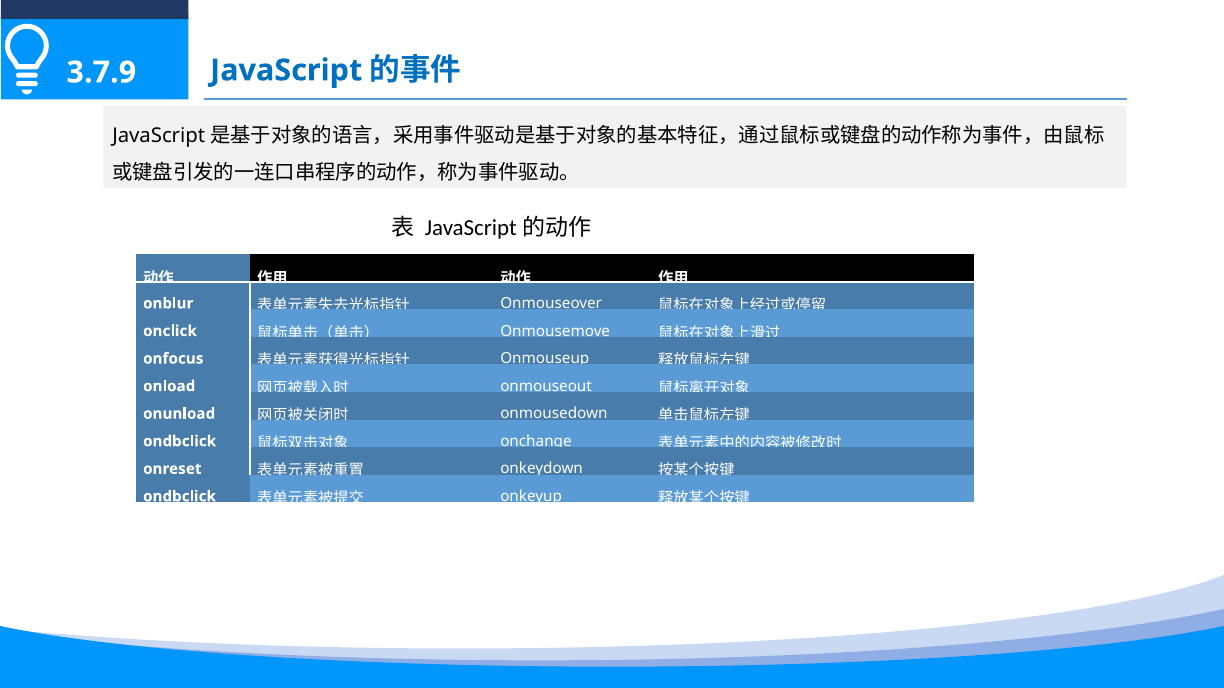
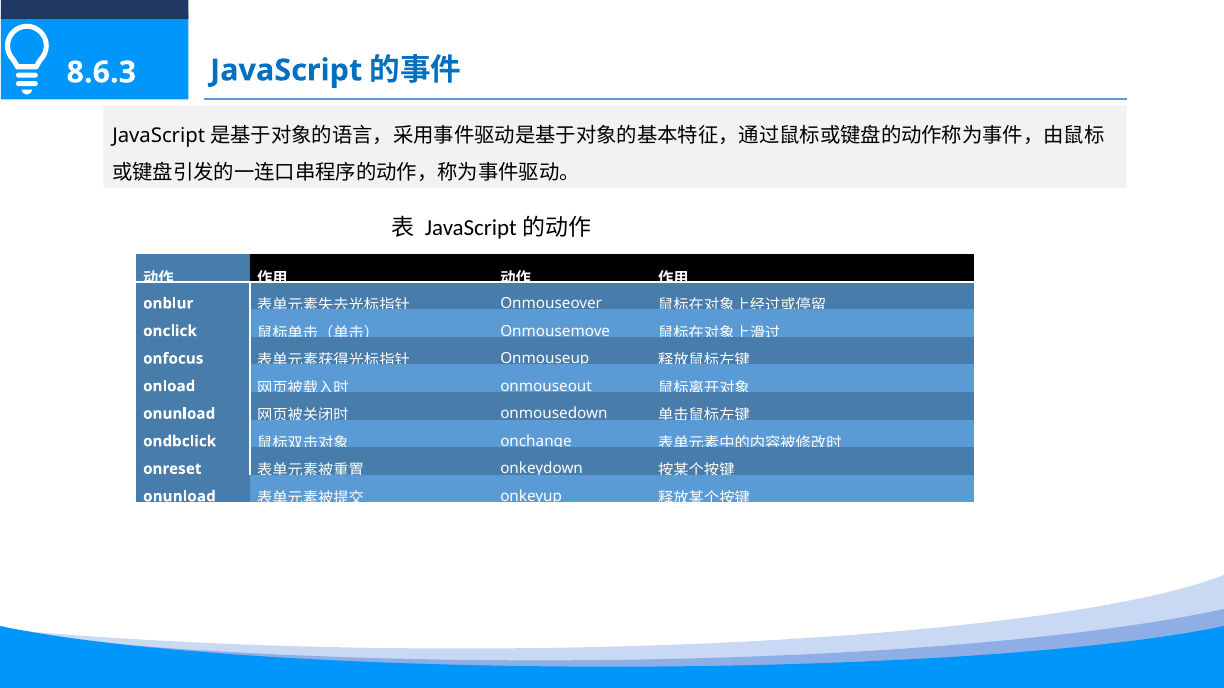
3.7.9: 3.7.9 -> 8.6.3
ondbclick at (179, 497): ondbclick -> onunload
